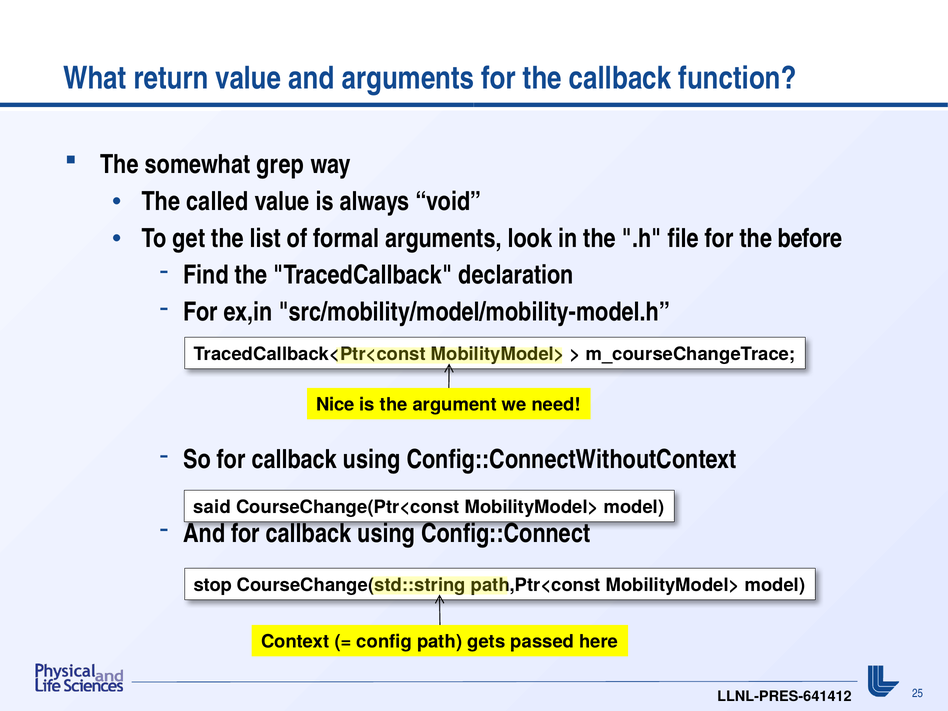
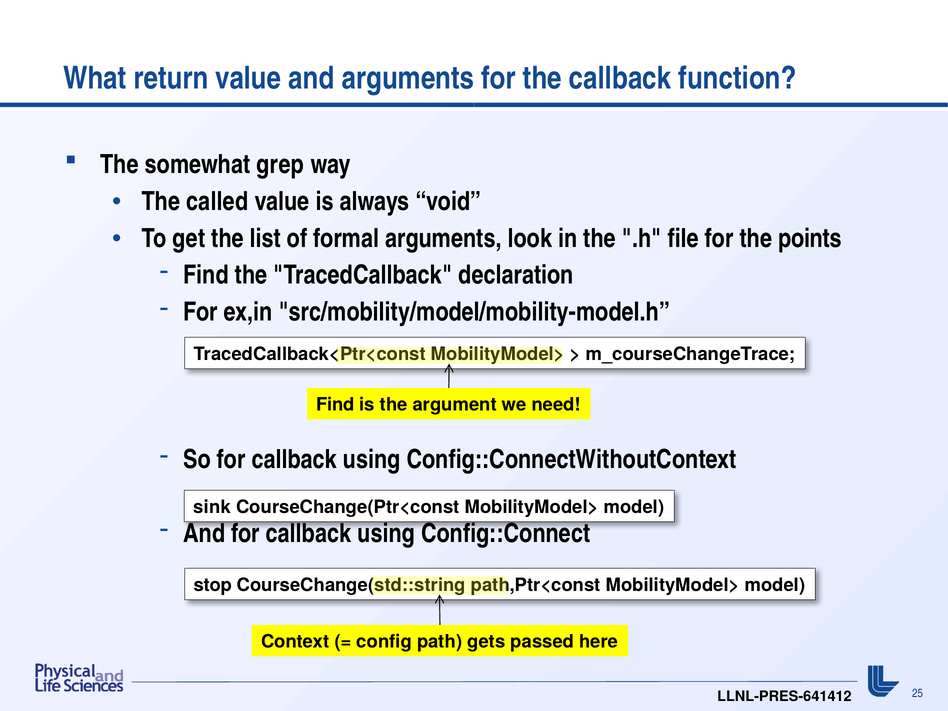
before: before -> points
Nice at (335, 405): Nice -> Find
said: said -> sink
